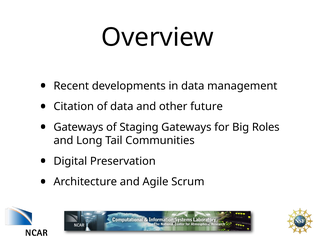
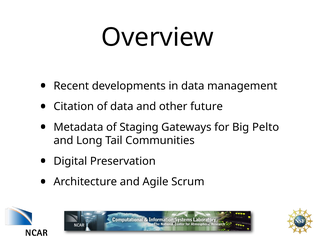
Gateways at (78, 127): Gateways -> Metadata
Roles: Roles -> Pelto
